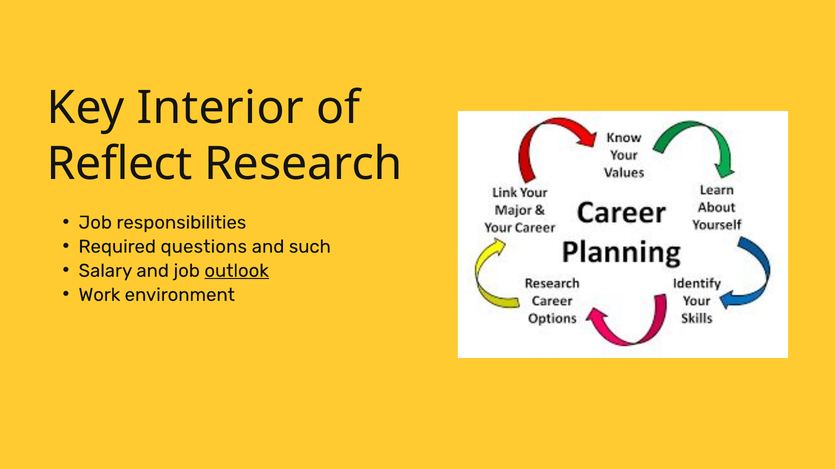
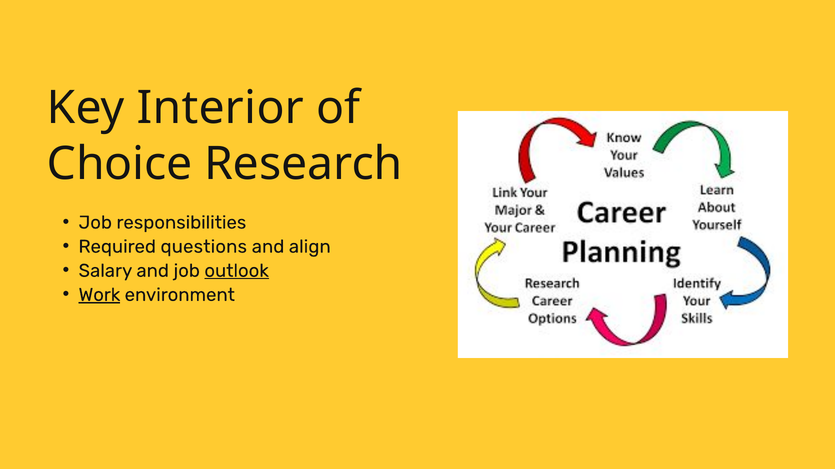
Reflect: Reflect -> Choice
such: such -> align
Work underline: none -> present
